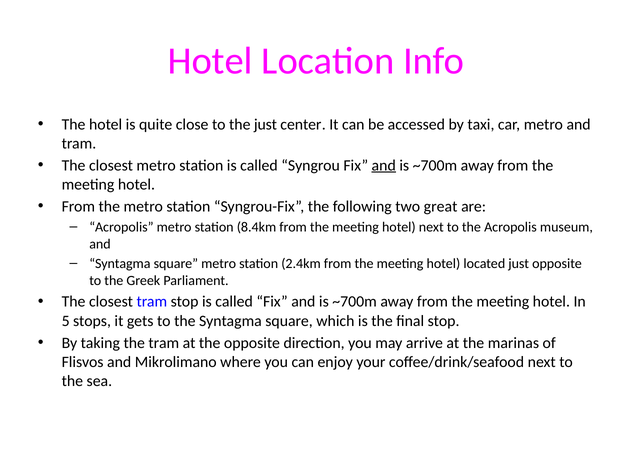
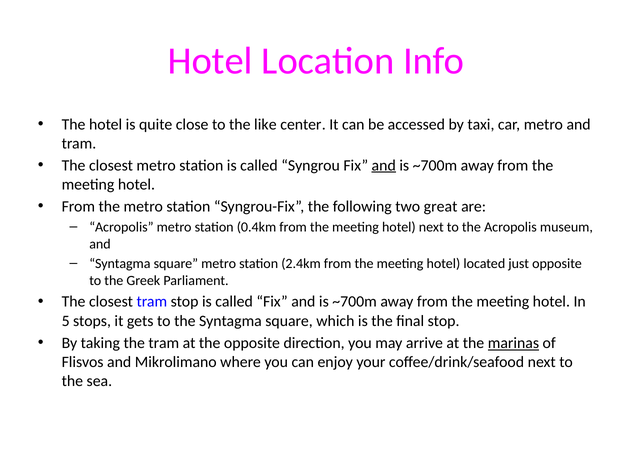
the just: just -> like
8.4km: 8.4km -> 0.4km
marinas underline: none -> present
